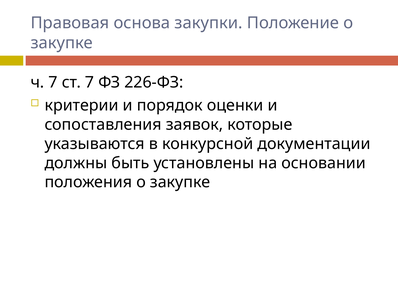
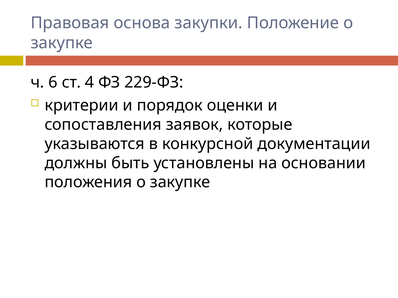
ч 7: 7 -> 6
ст 7: 7 -> 4
226-ФЗ: 226-ФЗ -> 229-ФЗ
